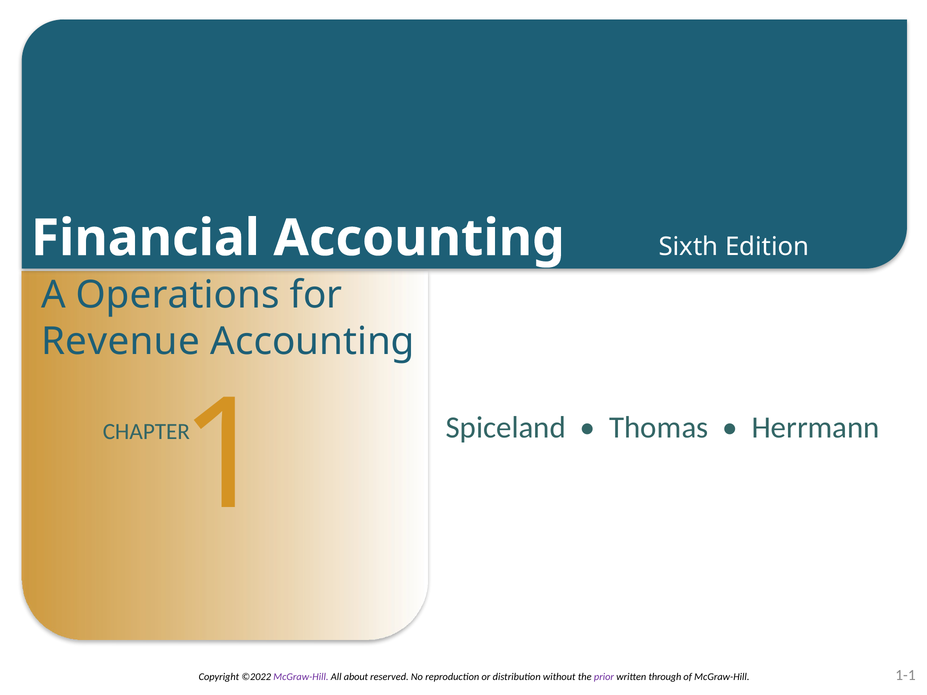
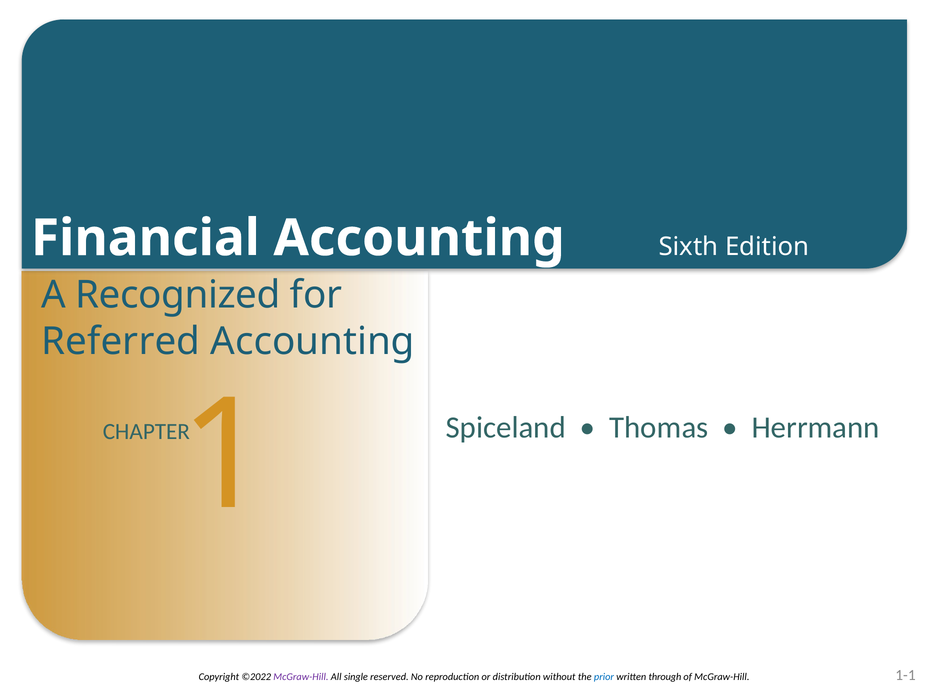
Operations: Operations -> Recognized
Revenue: Revenue -> Referred
about: about -> single
prior colour: purple -> blue
